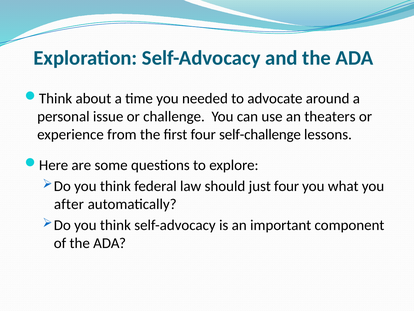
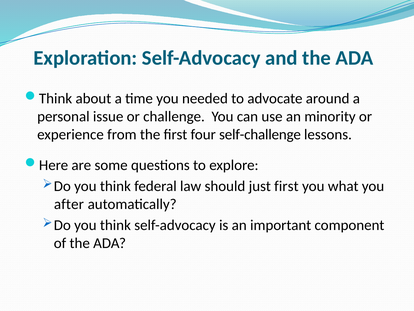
theaters: theaters -> minority
just four: four -> first
